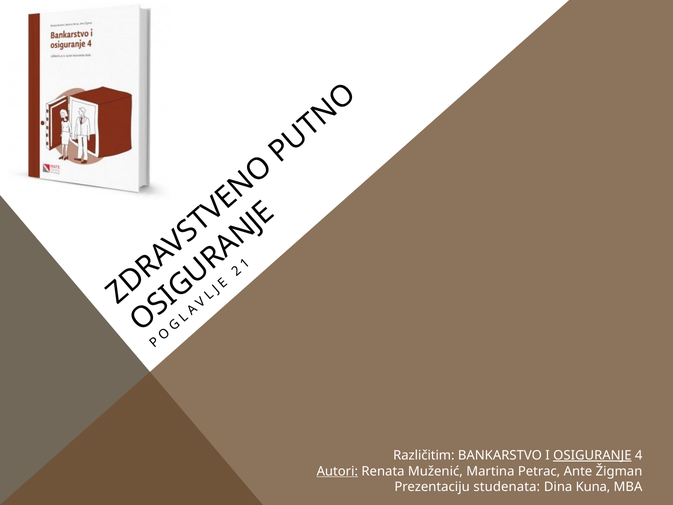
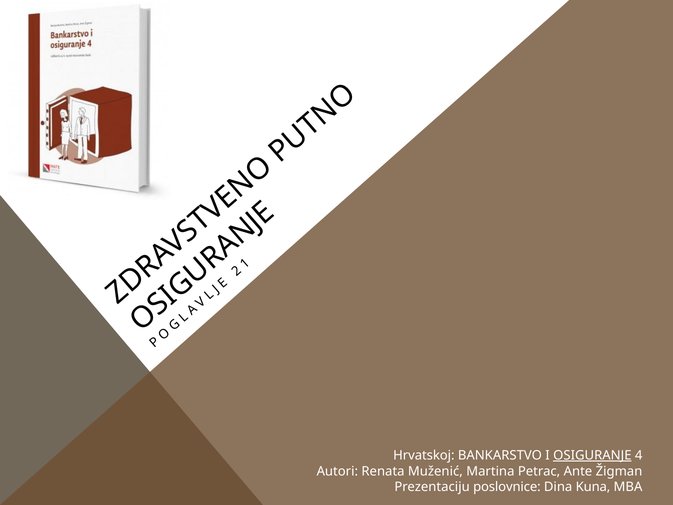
Različitim: Različitim -> Hrvatskoj
Autori underline: present -> none
studenata: studenata -> poslovnice
